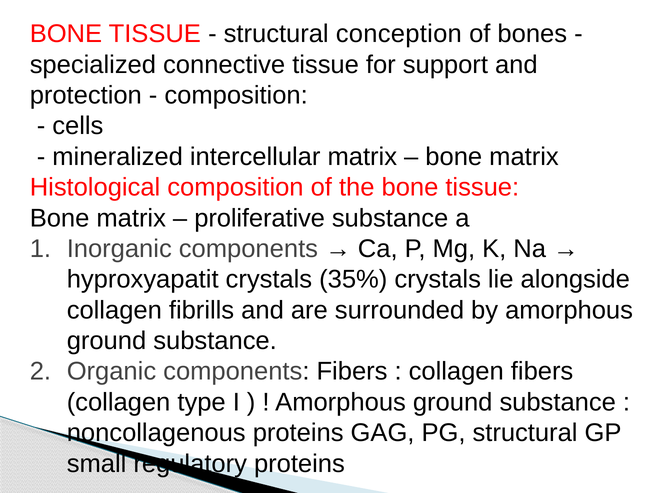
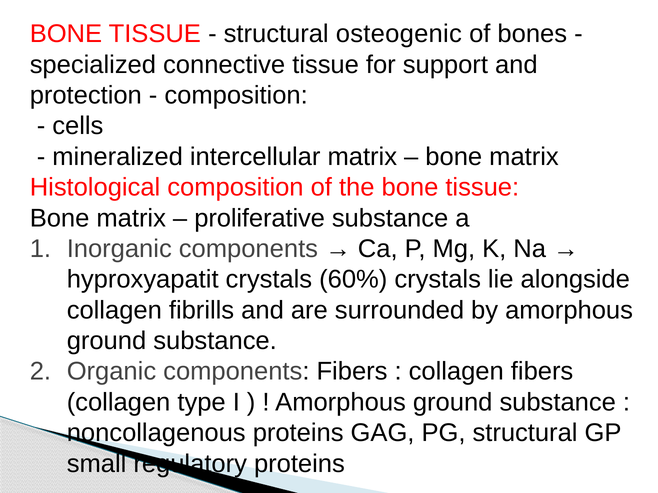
conception: conception -> osteogenic
35%: 35% -> 60%
